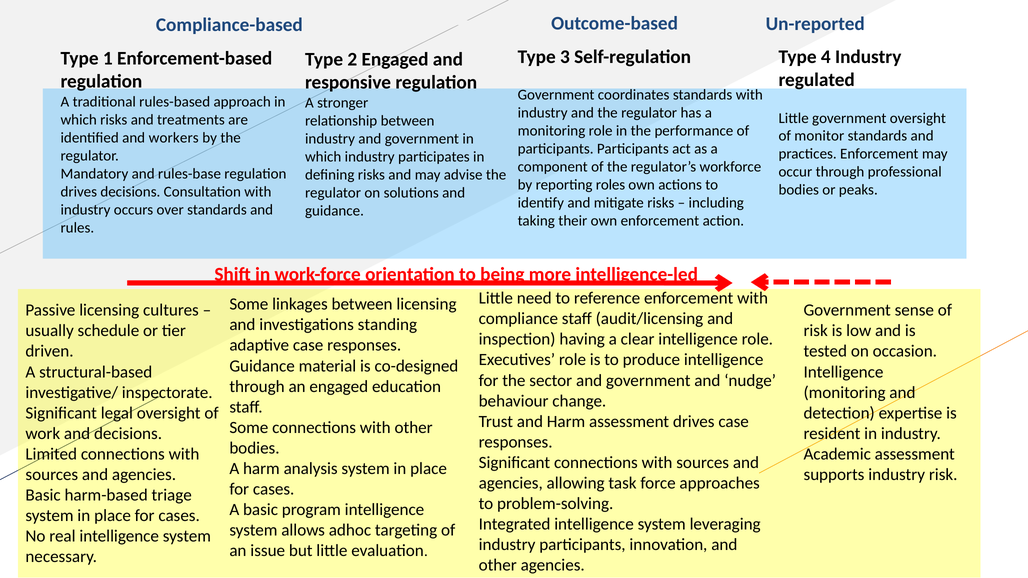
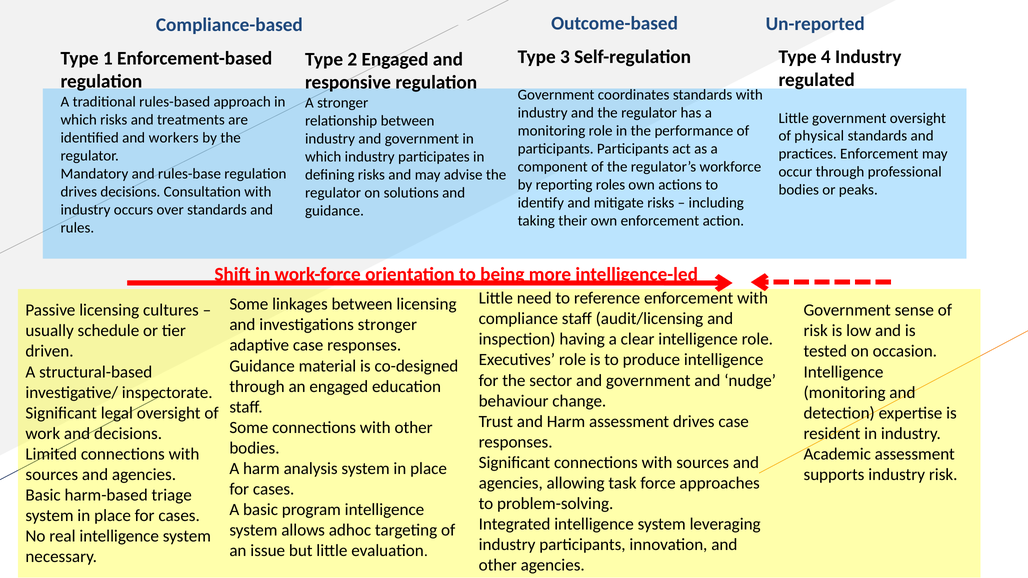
monitor: monitor -> physical
investigations standing: standing -> stronger
